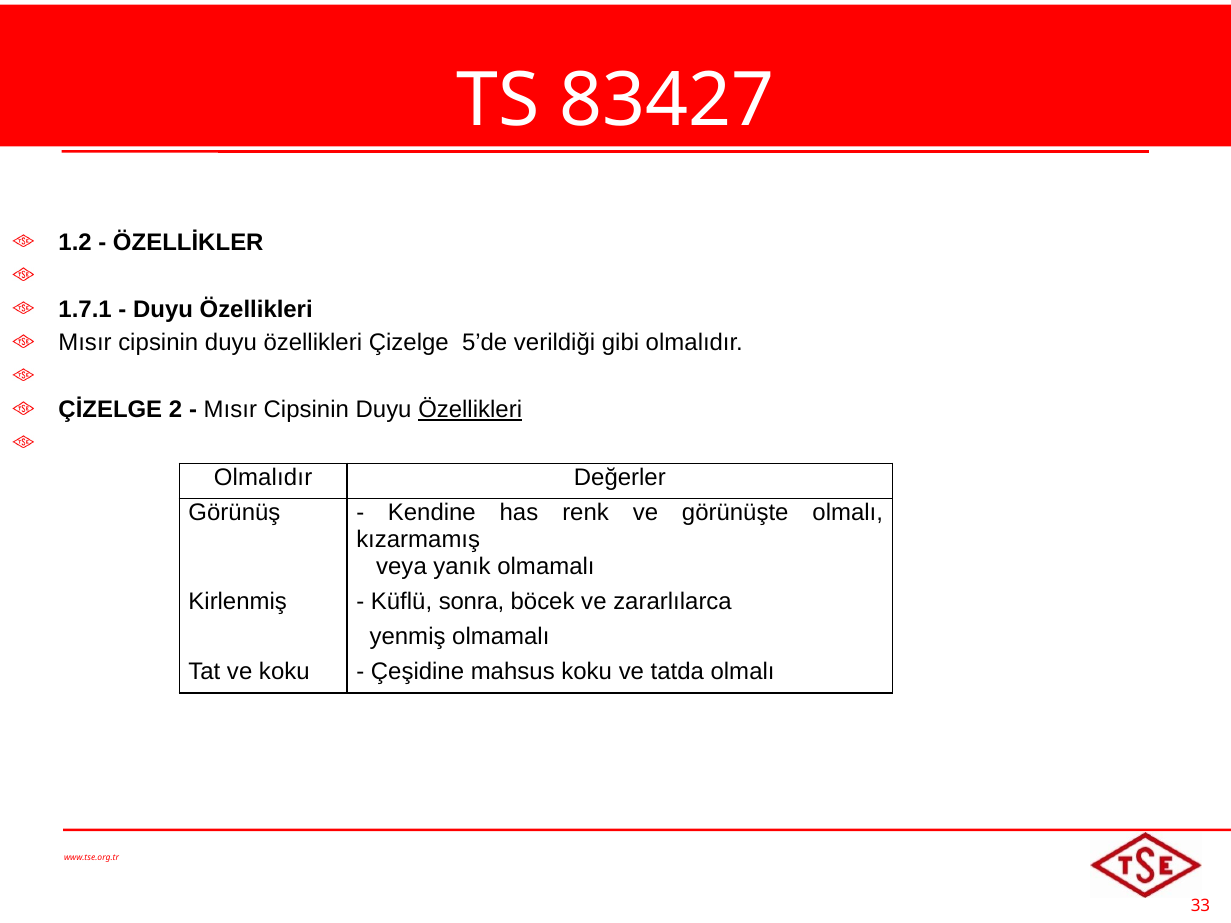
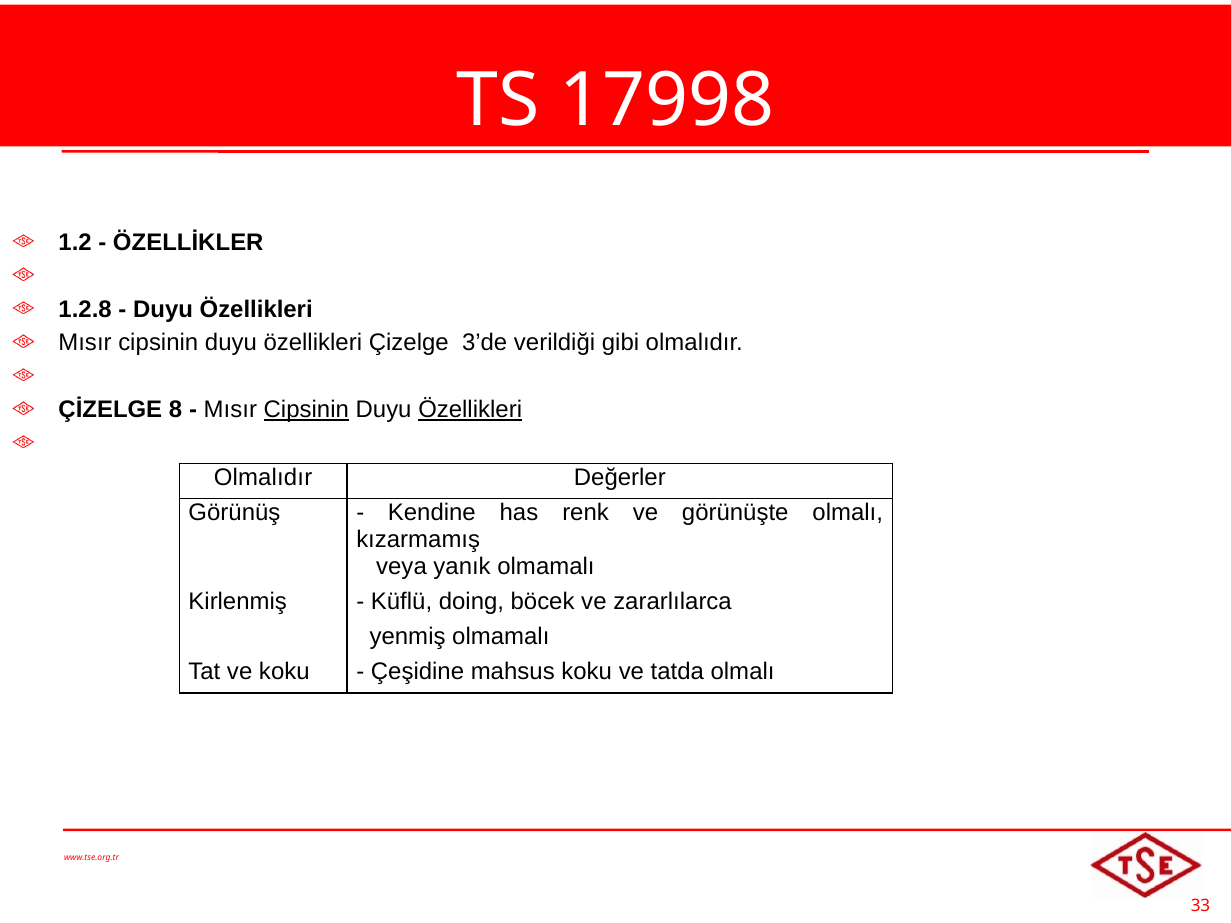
83427: 83427 -> 17998
1.7.1: 1.7.1 -> 1.2.8
5’de: 5’de -> 3’de
2: 2 -> 8
Cipsinin at (306, 410) underline: none -> present
sonra: sonra -> doing
